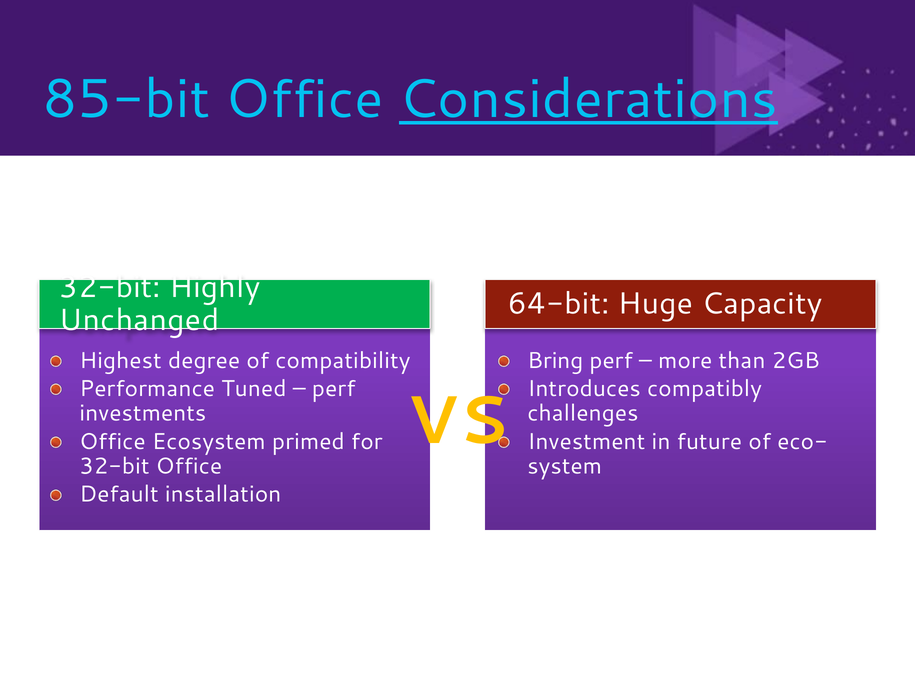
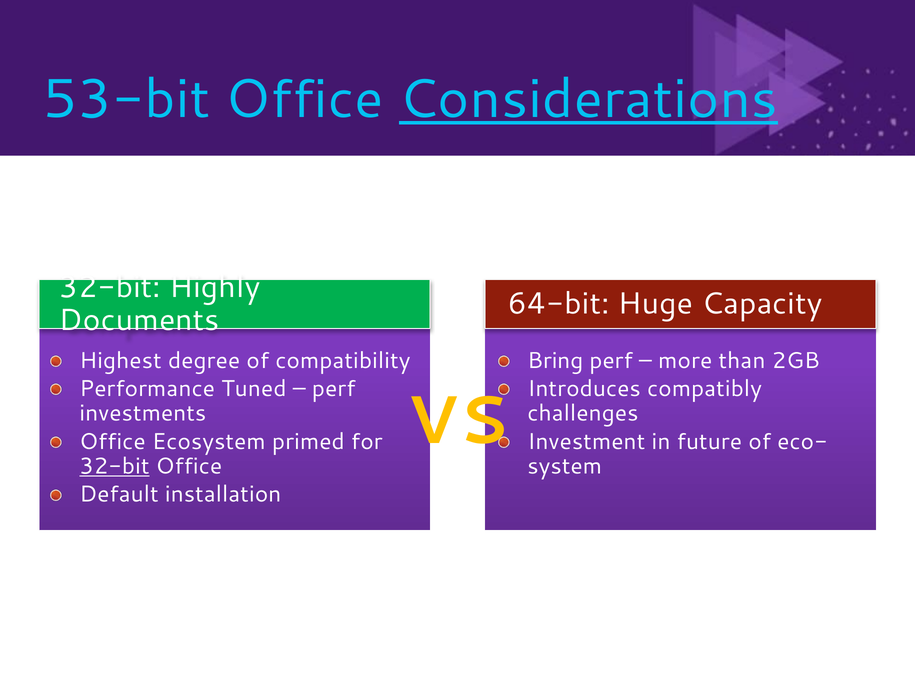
85-bit: 85-bit -> 53-bit
Unchanged: Unchanged -> Documents
32-bit at (114, 466) underline: none -> present
